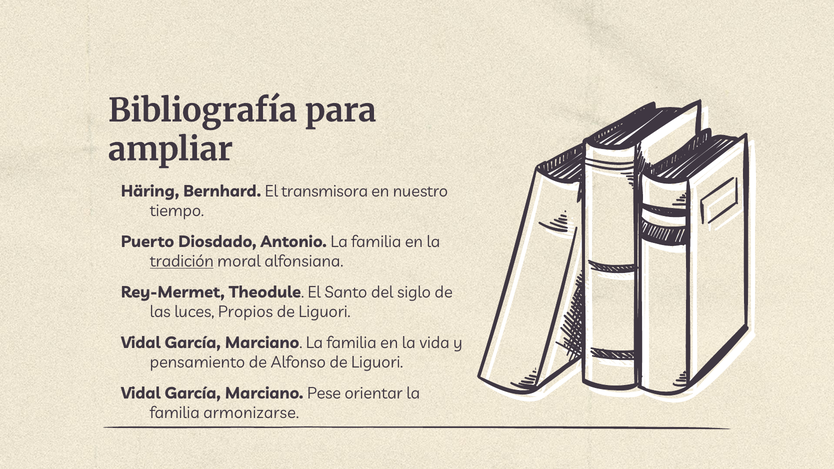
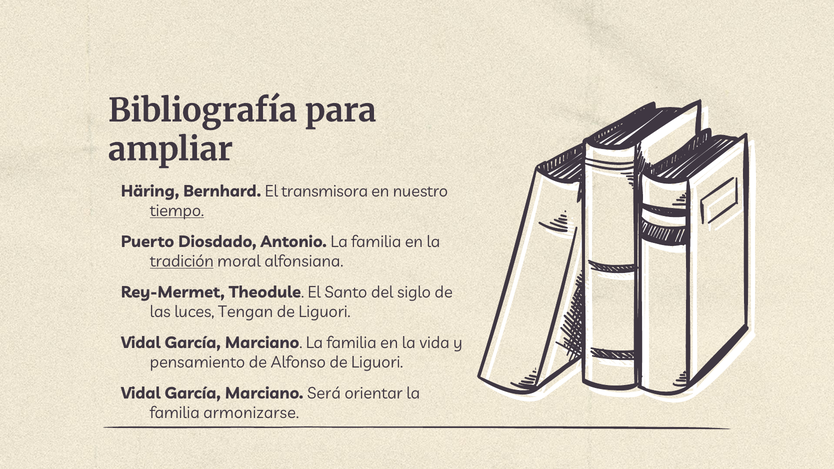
tiempo underline: none -> present
Propios: Propios -> Tengan
Pese: Pese -> Será
